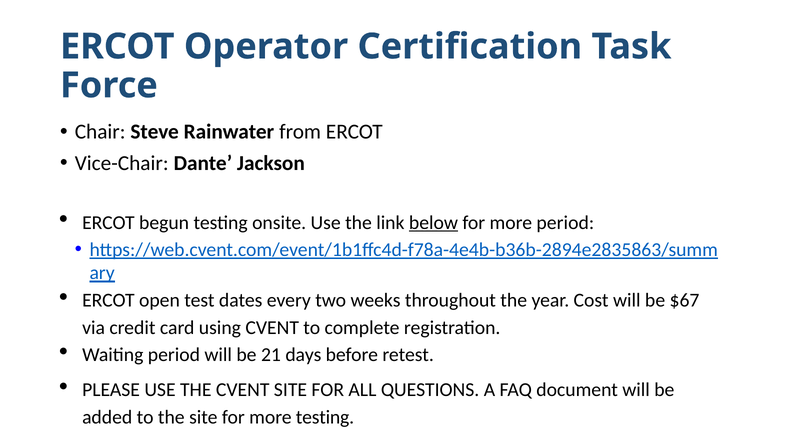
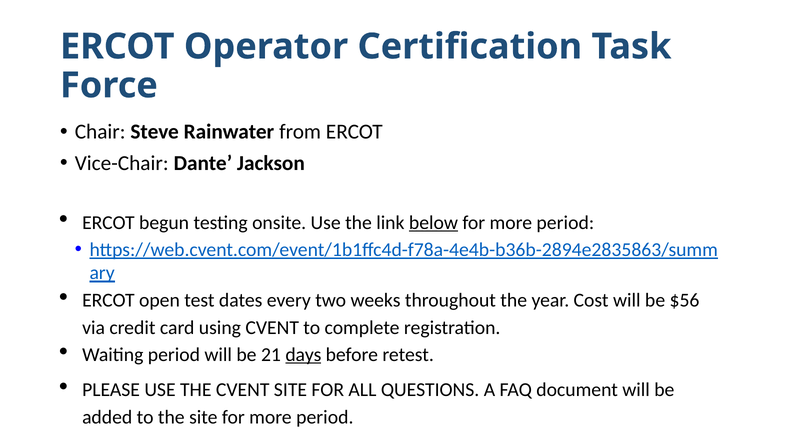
$67: $67 -> $56
days underline: none -> present
site for more testing: testing -> period
